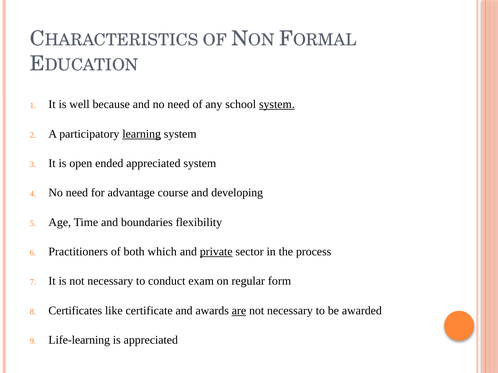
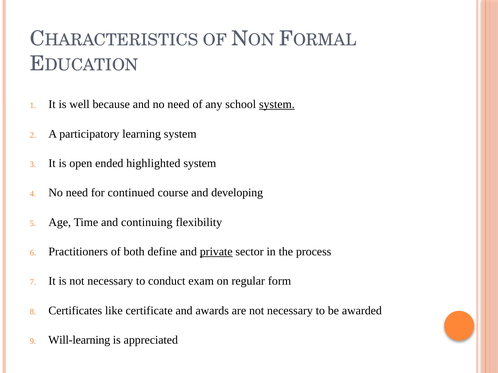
learning underline: present -> none
ended appreciated: appreciated -> highlighted
advantage: advantage -> continued
boundaries: boundaries -> continuing
which: which -> define
are underline: present -> none
Life-learning: Life-learning -> Will-learning
